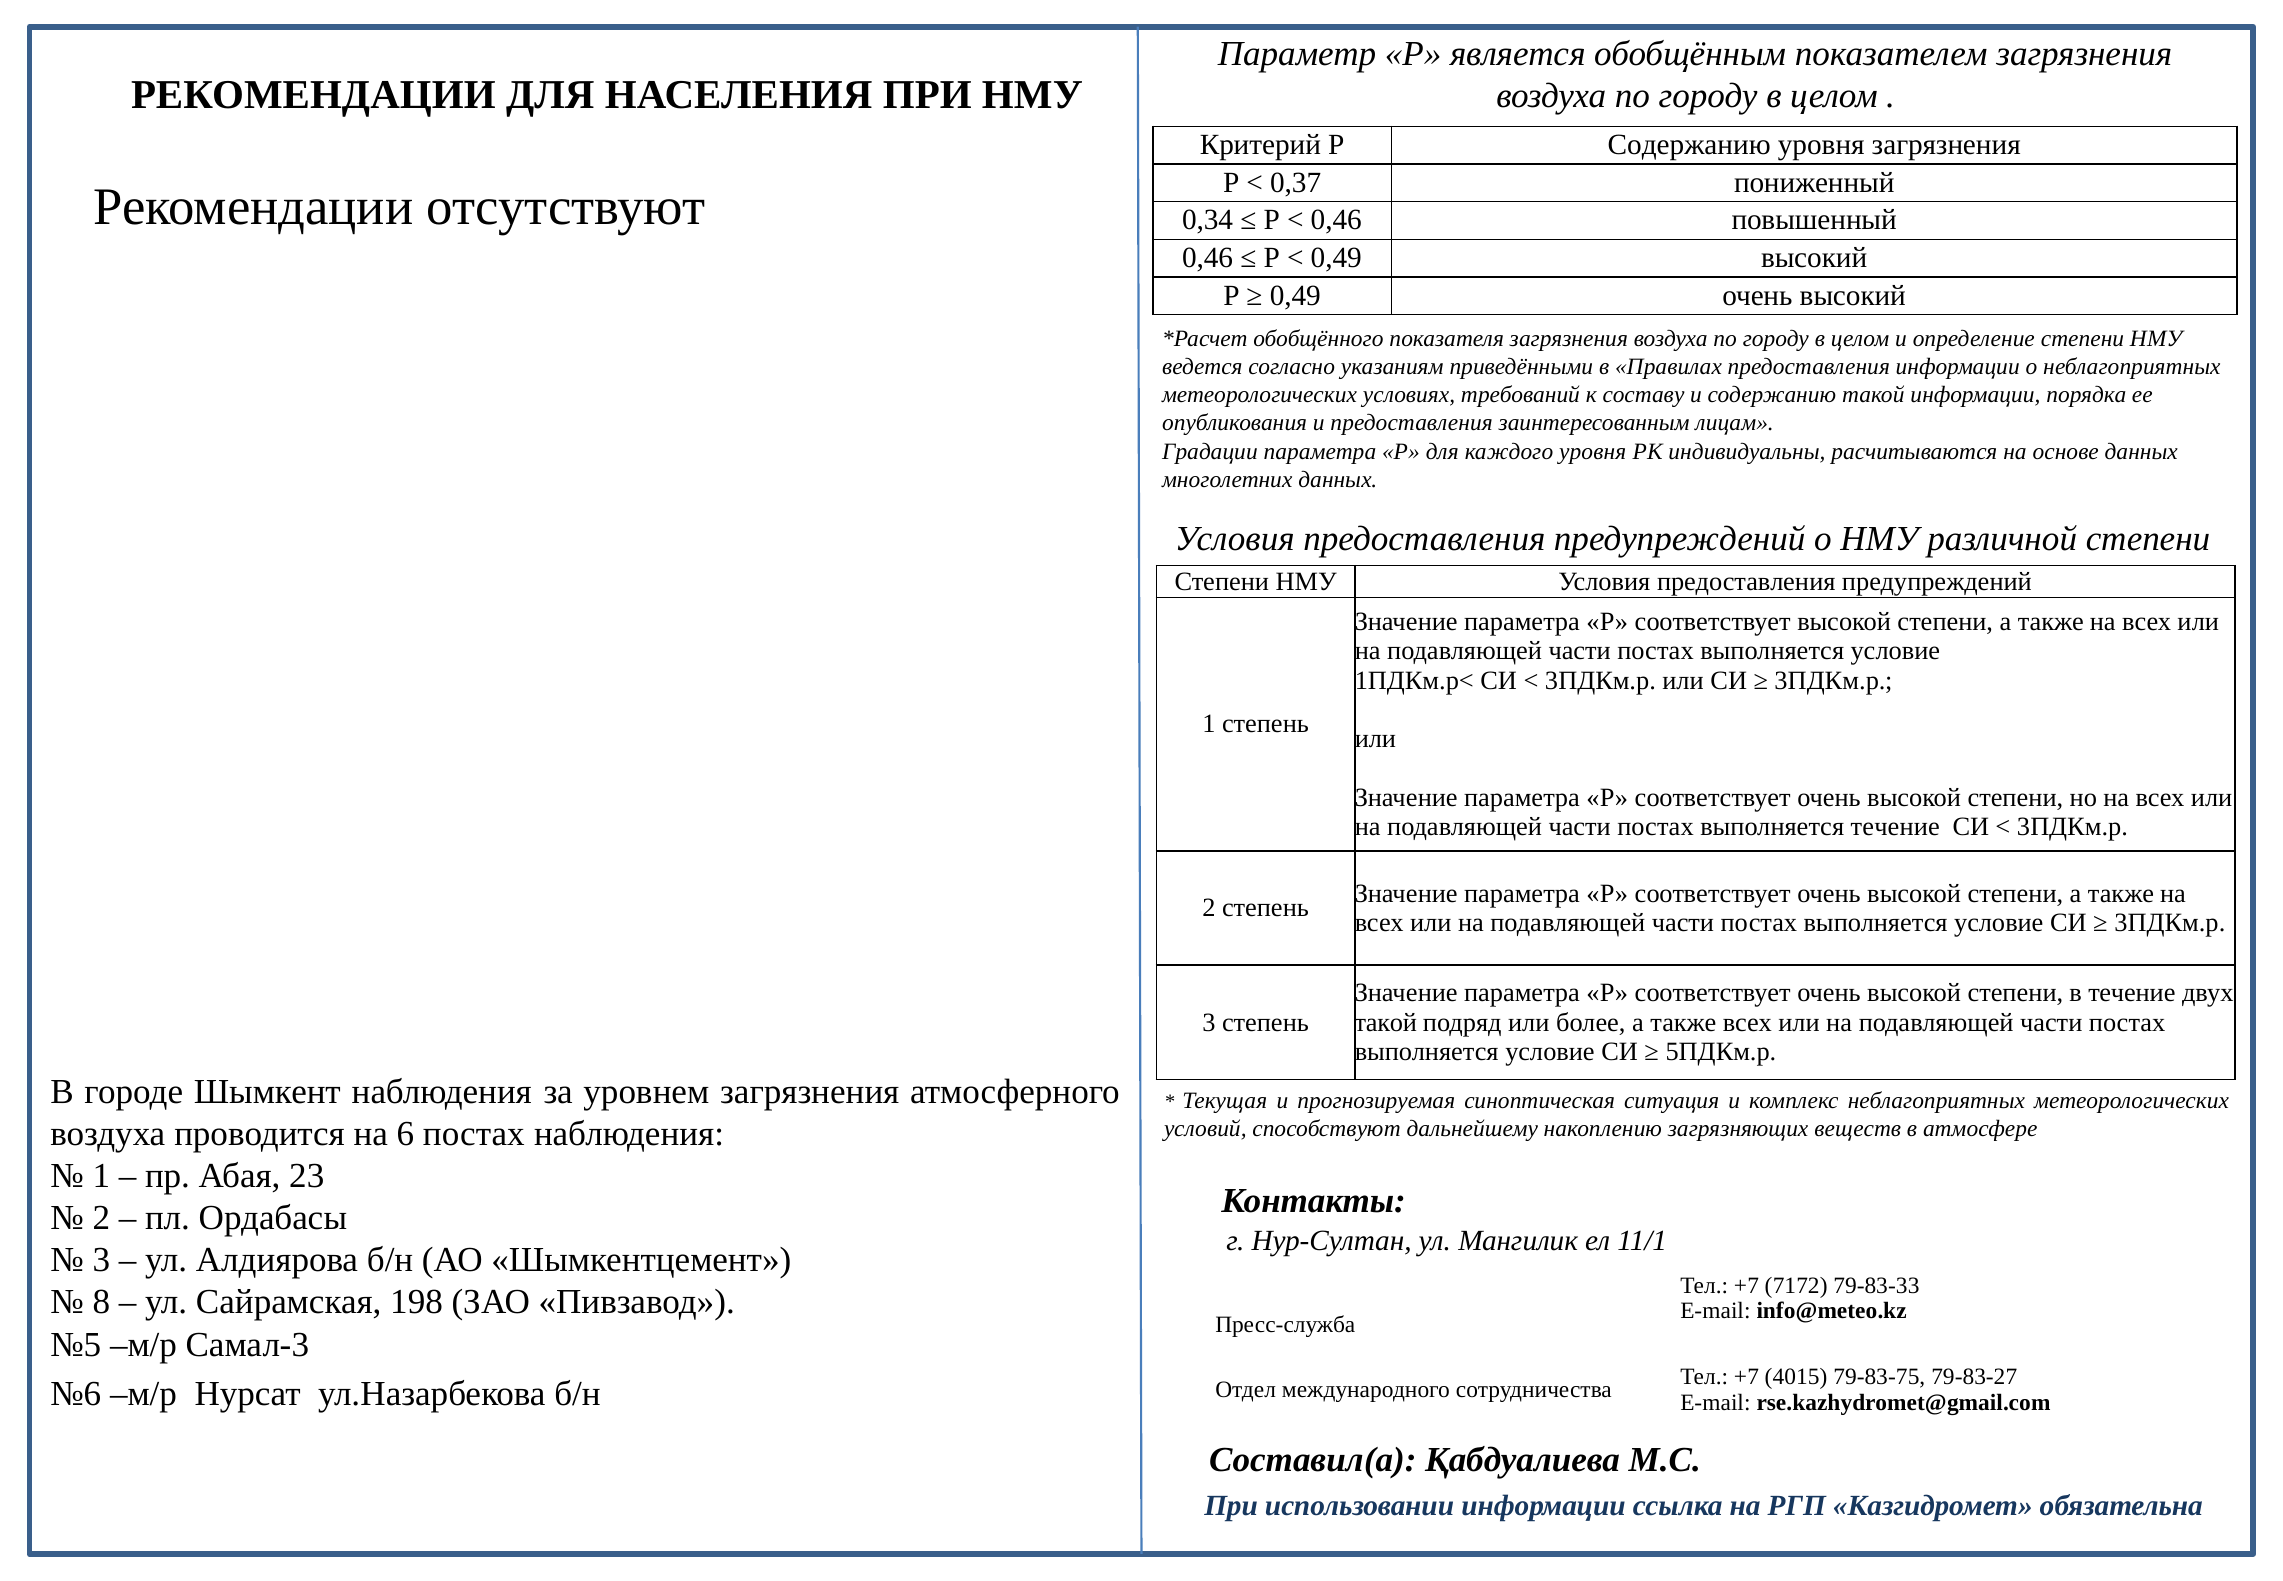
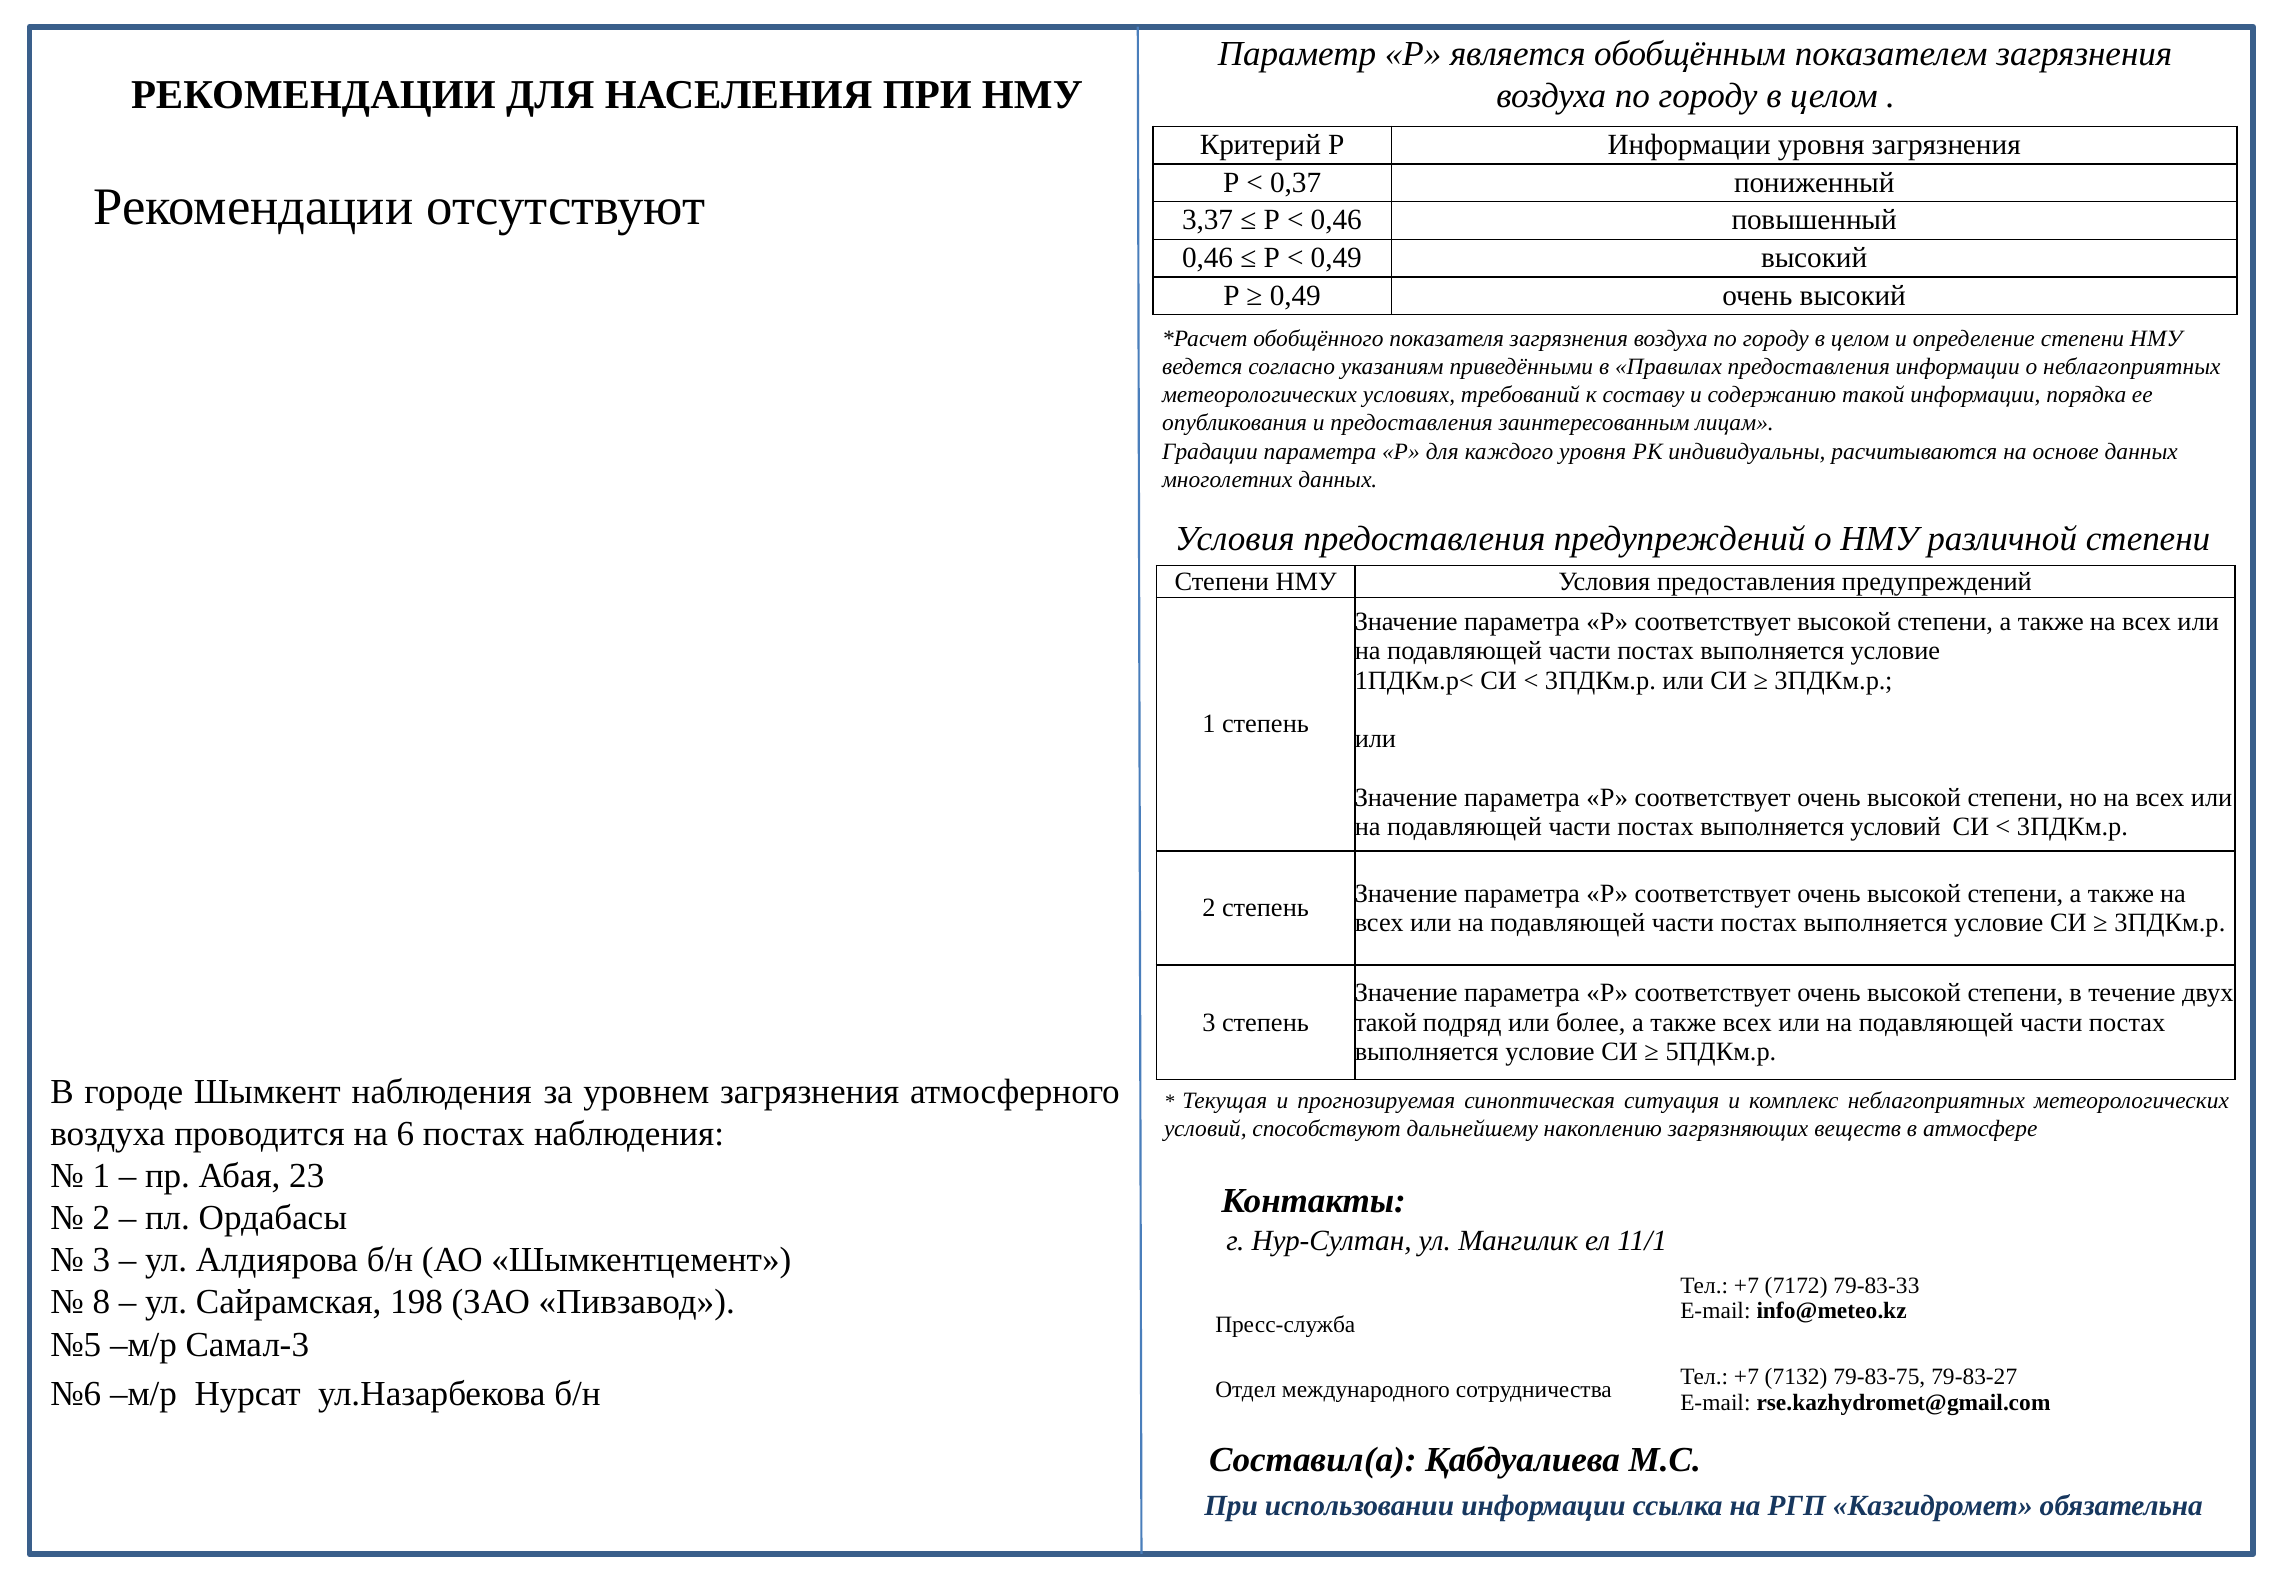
Р Содержанию: Содержанию -> Информации
0,34: 0,34 -> 3,37
выполняется течение: течение -> условий
4015: 4015 -> 7132
